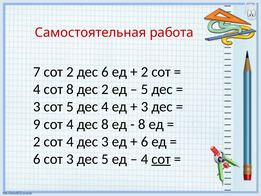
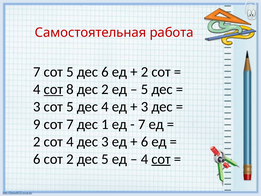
7 сот 2: 2 -> 5
сот at (53, 89) underline: none -> present
9 сот 4: 4 -> 7
дес 8: 8 -> 1
8 at (142, 124): 8 -> 7
сот 3: 3 -> 2
